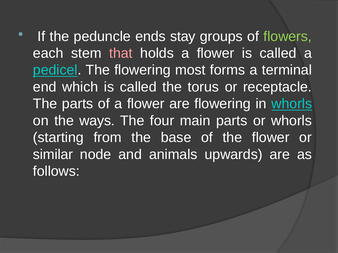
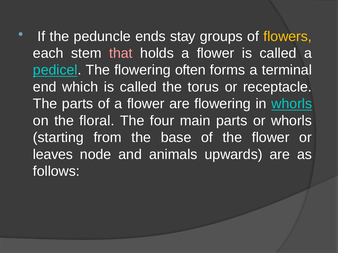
flowers colour: light green -> yellow
most: most -> often
ways: ways -> floral
similar: similar -> leaves
